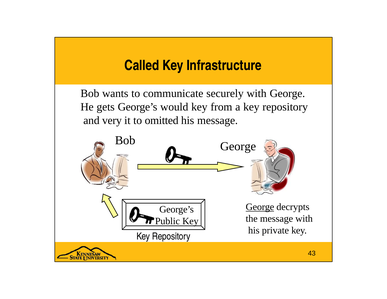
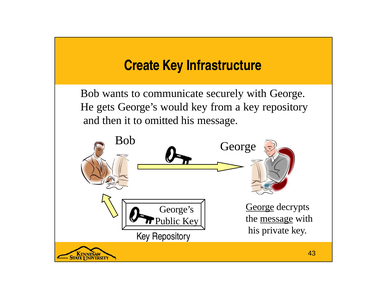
Called: Called -> Create
very: very -> then
message at (277, 219) underline: none -> present
